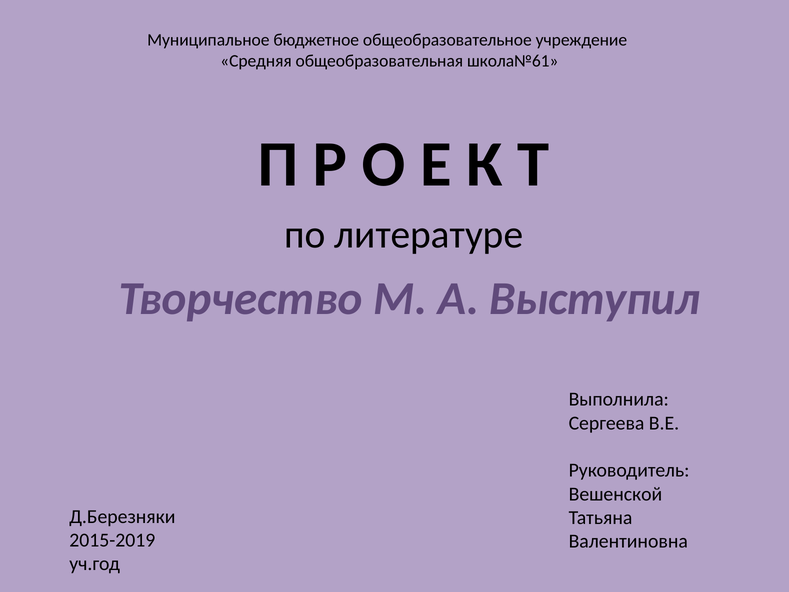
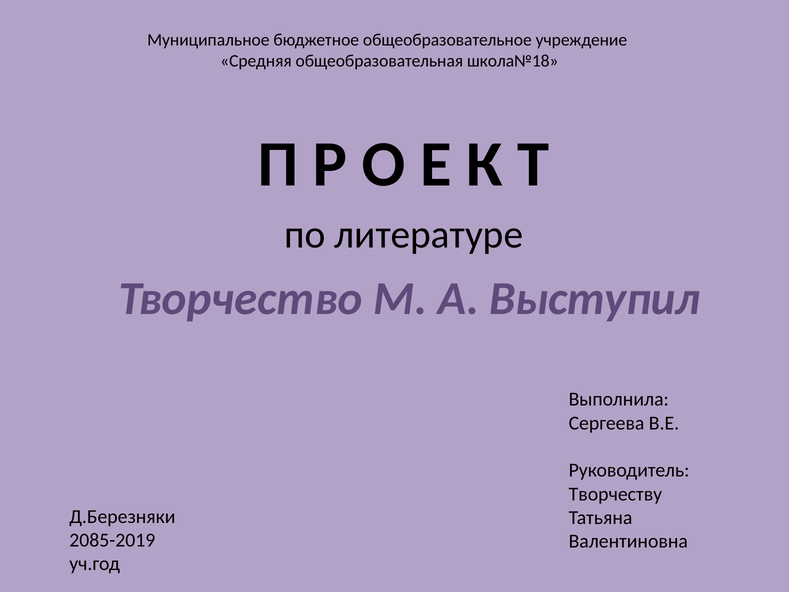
школа№61: школа№61 -> школа№18
Вешенской: Вешенской -> Творчеству
2015-2019: 2015-2019 -> 2085-2019
